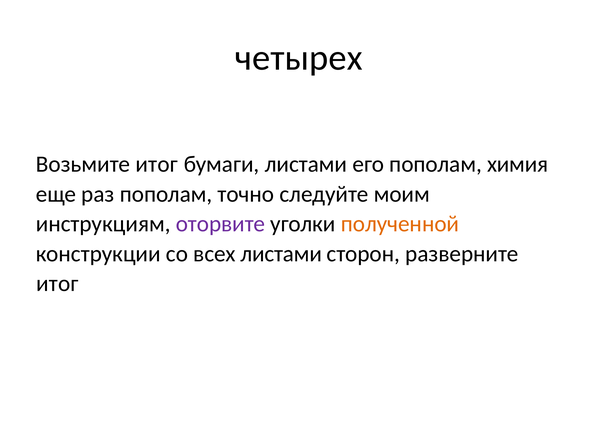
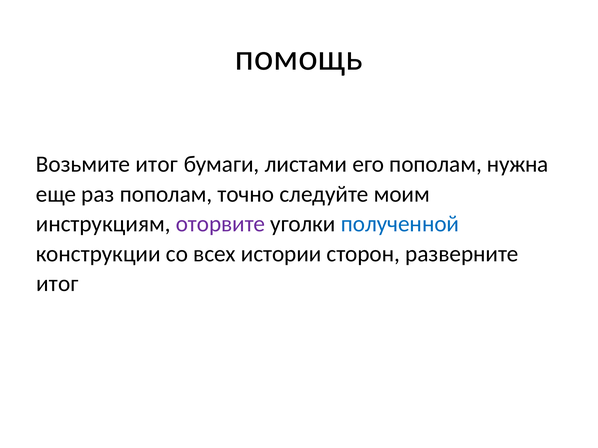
четырех: четырех -> помощь
химия: химия -> нужна
полученной colour: orange -> blue
всех листами: листами -> истории
